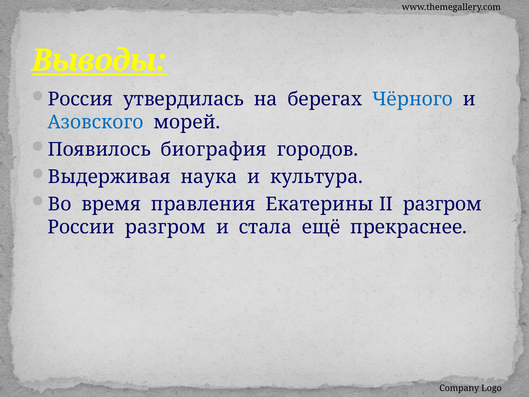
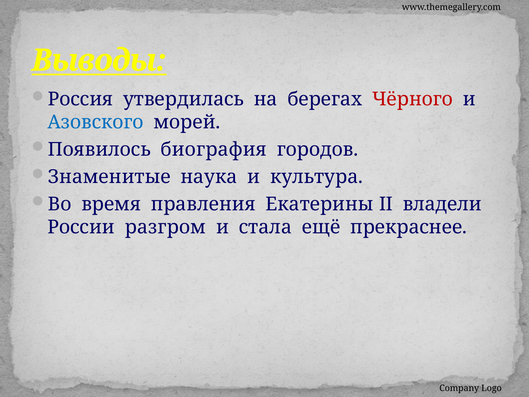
Чёрного colour: blue -> red
Выдерживая: Выдерживая -> Знаменитые
II разгром: разгром -> владели
